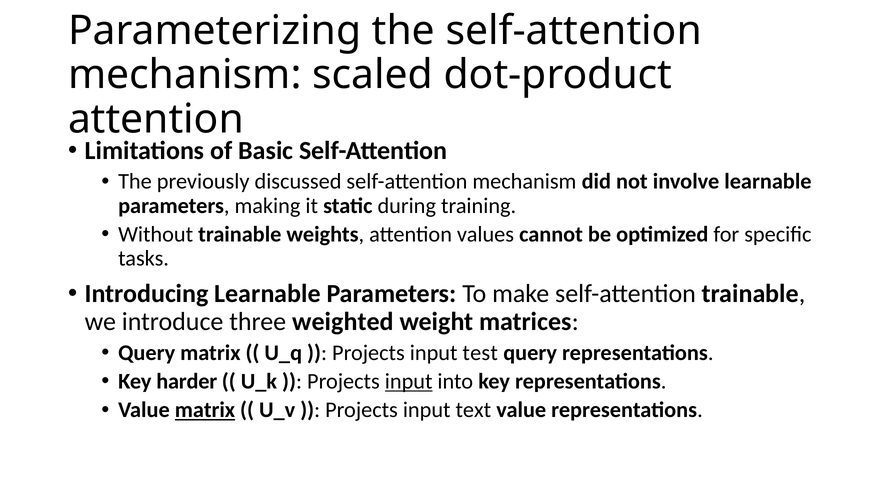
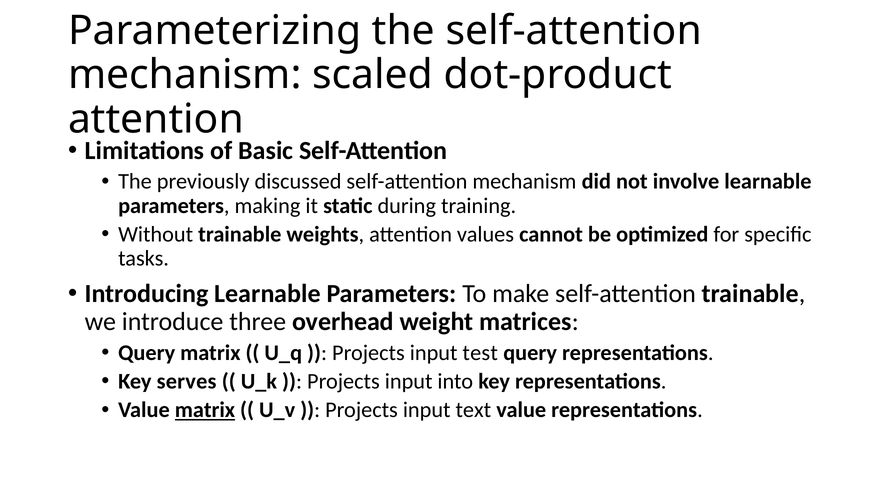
weighted: weighted -> overhead
harder: harder -> serves
input at (409, 381) underline: present -> none
